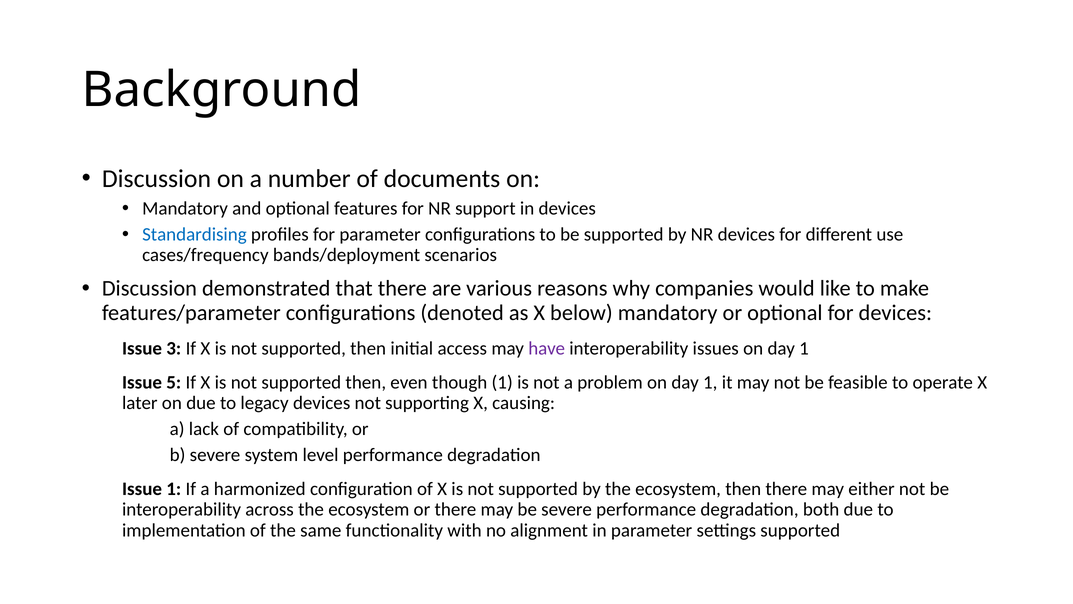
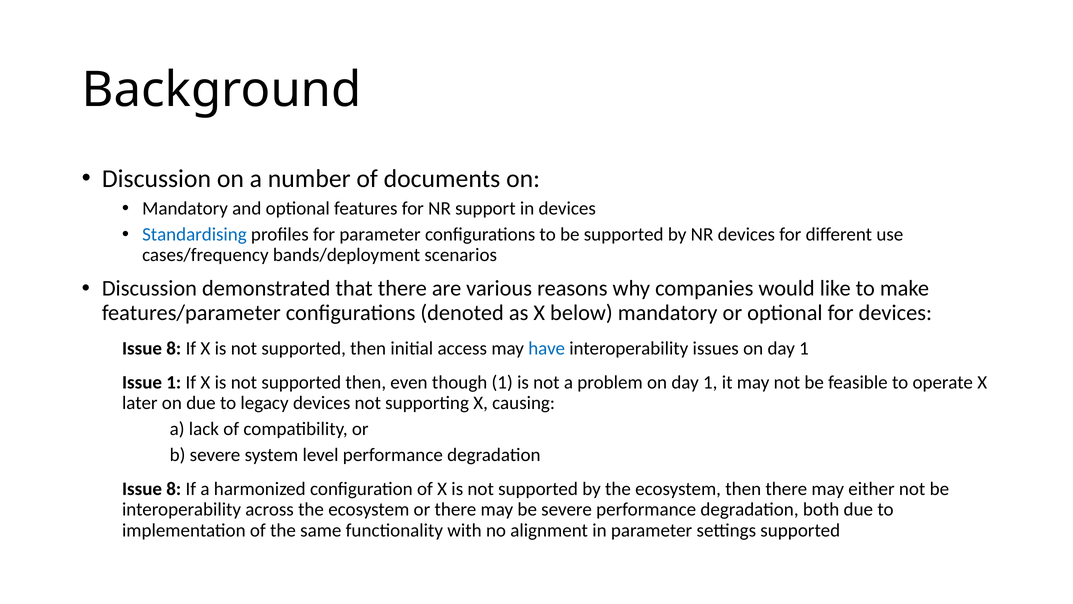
3 at (174, 348): 3 -> 8
have colour: purple -> blue
Issue 5: 5 -> 1
1 at (174, 489): 1 -> 8
